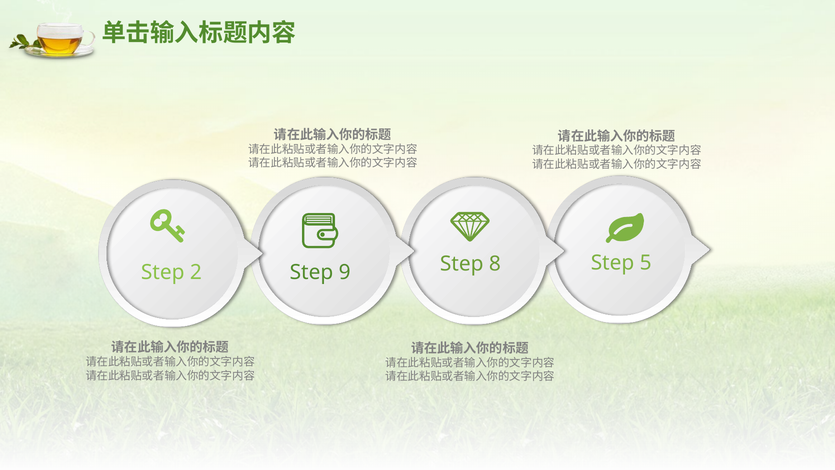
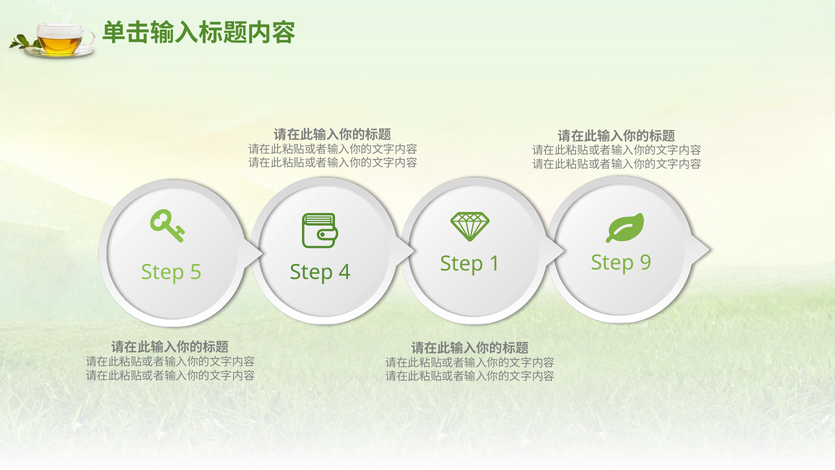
5: 5 -> 9
8: 8 -> 1
2: 2 -> 5
9: 9 -> 4
